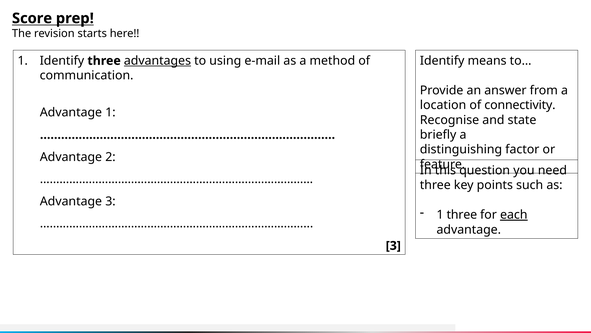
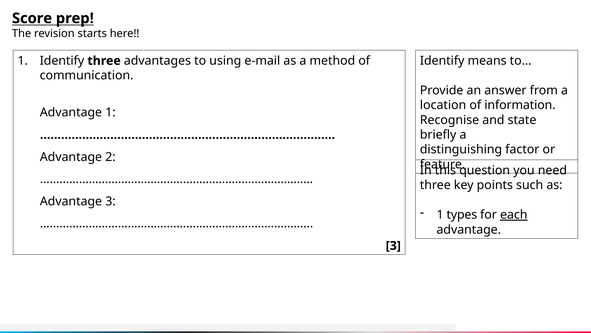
advantages underline: present -> none
connectivity: connectivity -> information
1 three: three -> types
